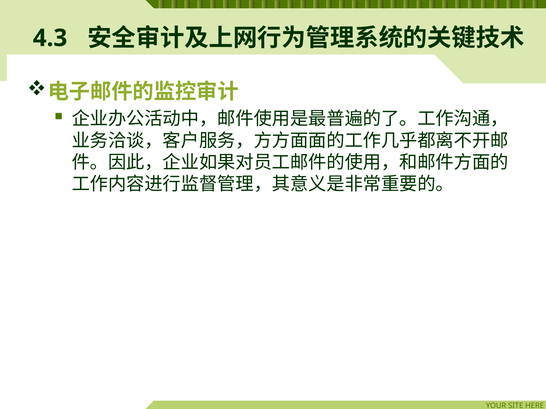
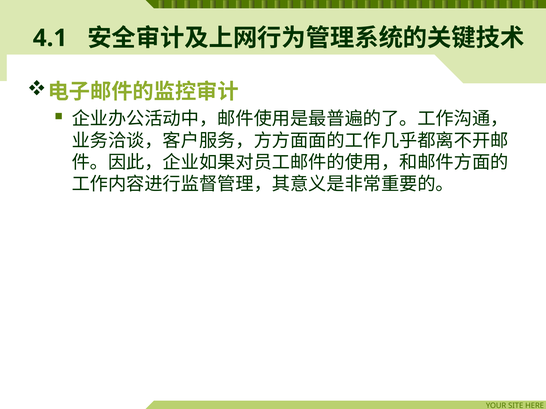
4.3: 4.3 -> 4.1
